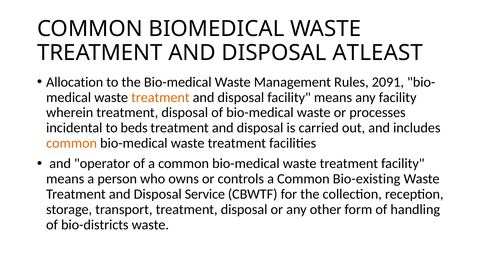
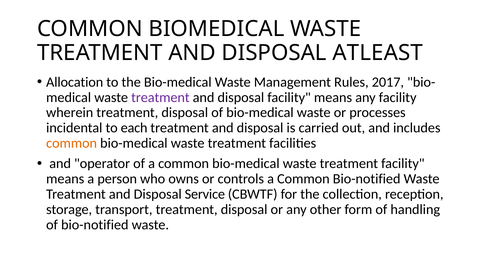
2091: 2091 -> 2017
treatment at (160, 97) colour: orange -> purple
beds: beds -> each
Common Bio-existing: Bio-existing -> Bio-notified
of bio-districts: bio-districts -> bio-notified
